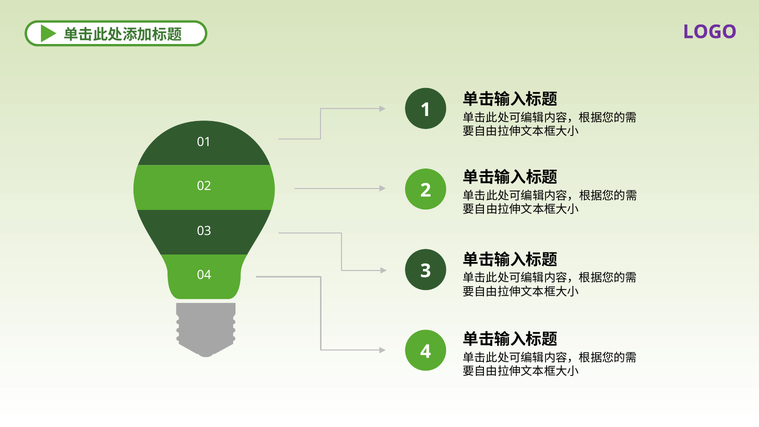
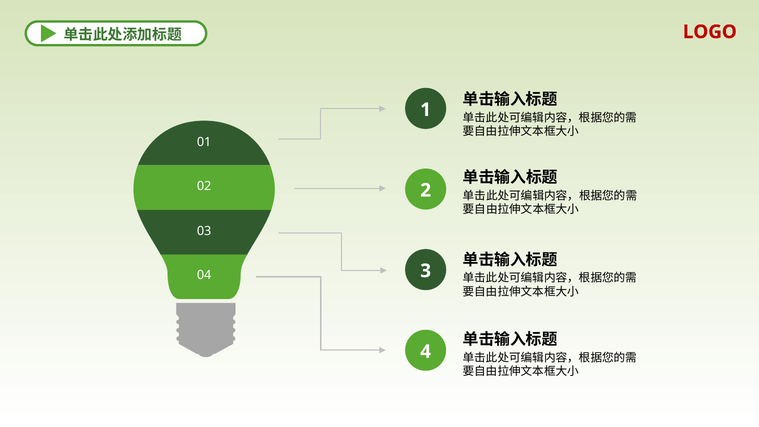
LOGO colour: purple -> red
